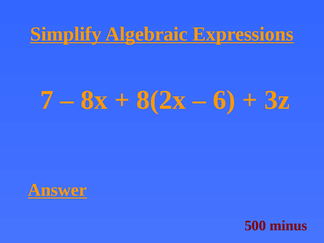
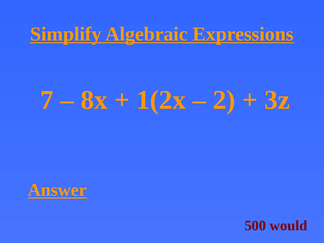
8(2x: 8(2x -> 1(2x
6: 6 -> 2
minus: minus -> would
